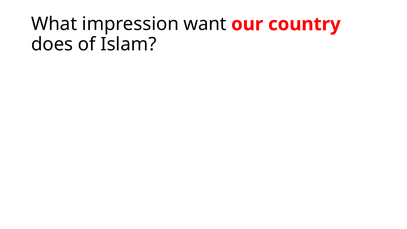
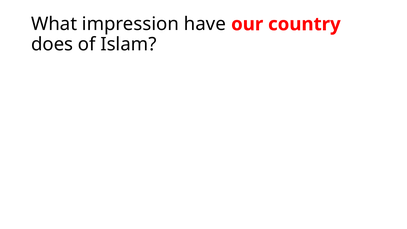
want: want -> have
